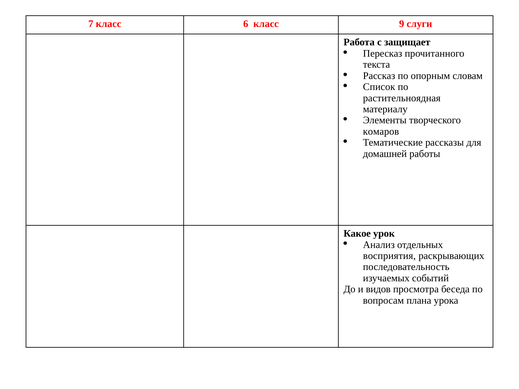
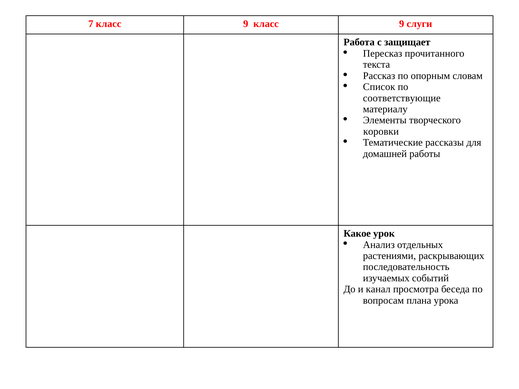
7 класс 6: 6 -> 9
растительноядная: растительноядная -> соответствующие
комаров: комаров -> коровки
восприятия: восприятия -> растениями
видов: видов -> канал
